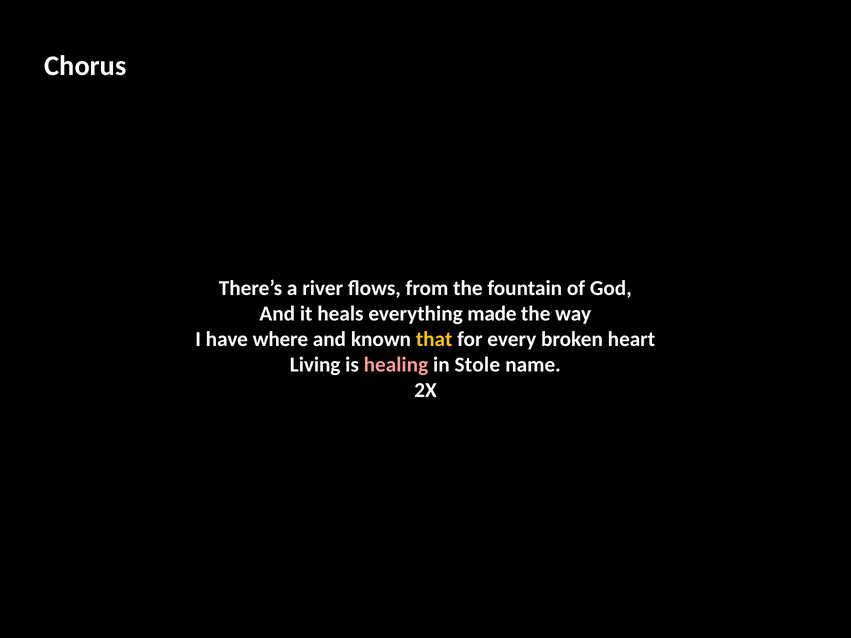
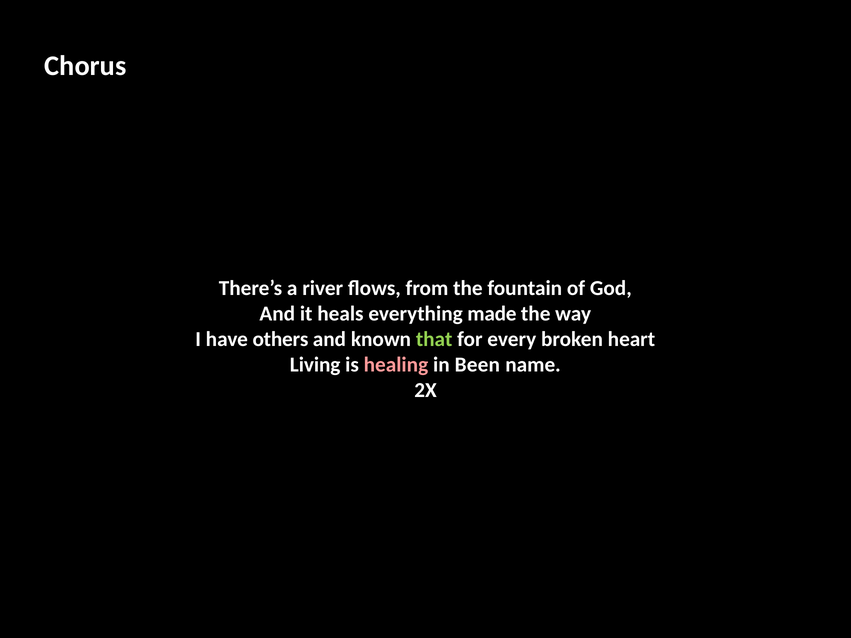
where: where -> others
that colour: yellow -> light green
Stole: Stole -> Been
